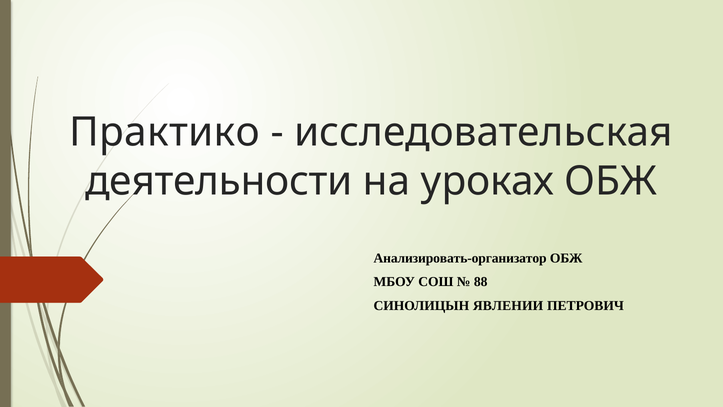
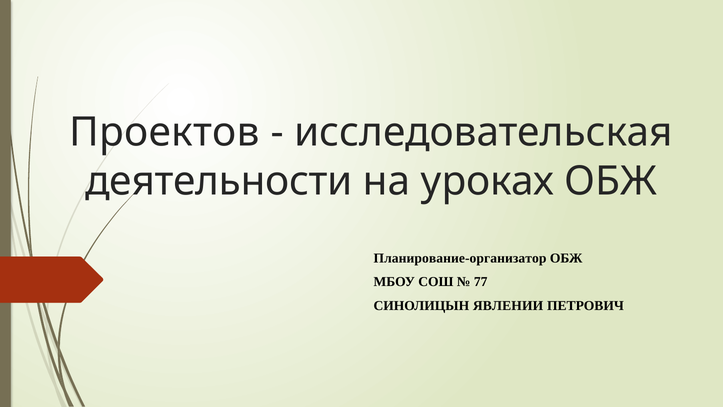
Практико: Практико -> Проектов
Анализировать-организатор: Анализировать-организатор -> Планирование-организатор
88: 88 -> 77
